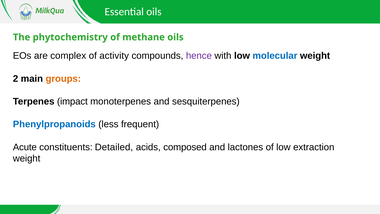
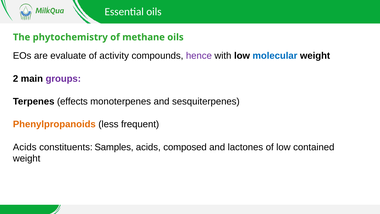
complex: complex -> evaluate
groups colour: orange -> purple
impact: impact -> effects
Phenylpropanoids colour: blue -> orange
Acute at (25, 147): Acute -> Acids
Detailed: Detailed -> Samples
extraction: extraction -> contained
